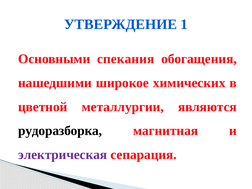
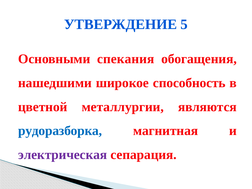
1: 1 -> 5
химических: химических -> способность
рудоразборка colour: black -> blue
